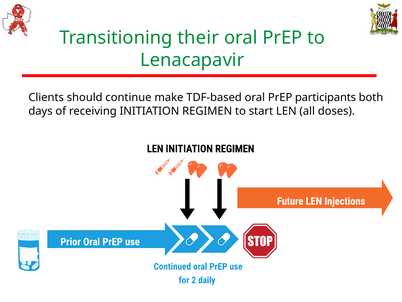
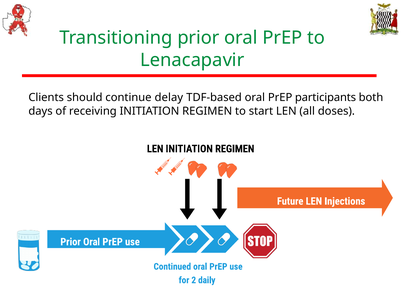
Transitioning their: their -> prior
make: make -> delay
